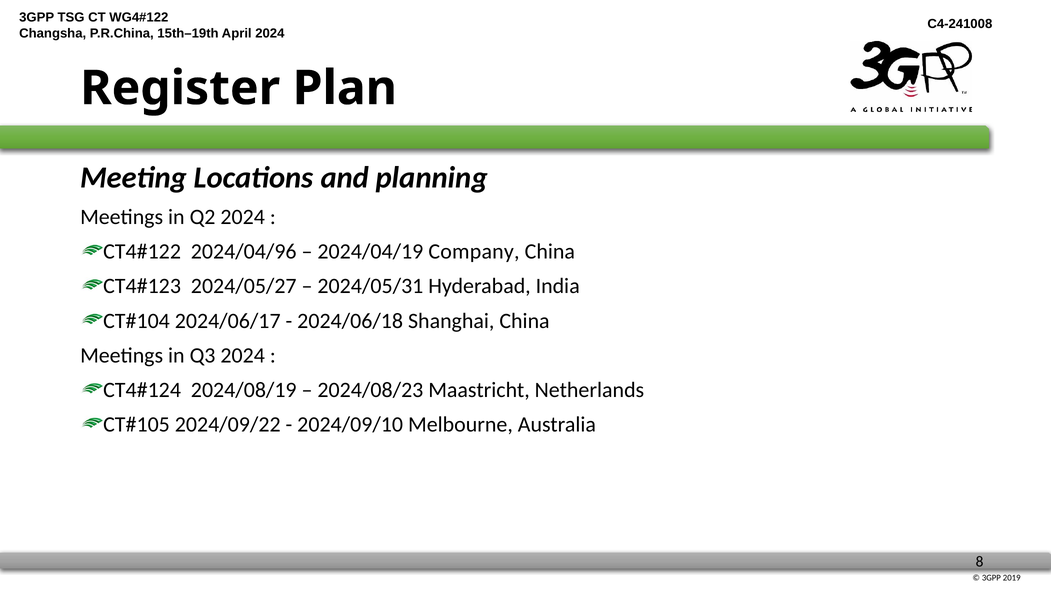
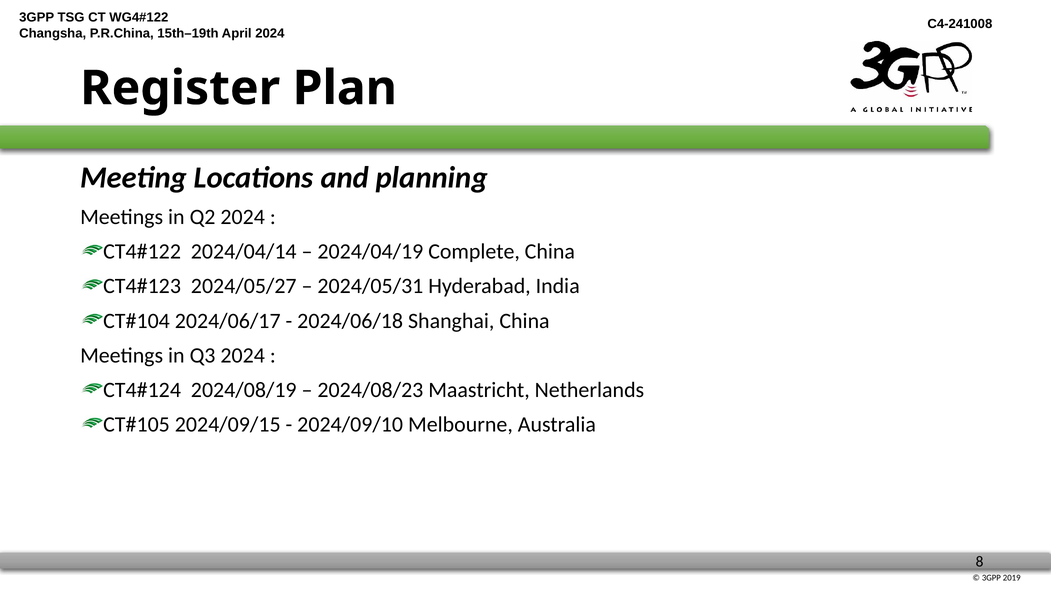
2024/04/96: 2024/04/96 -> 2024/04/14
Company: Company -> Complete
2024/09/22: 2024/09/22 -> 2024/09/15
